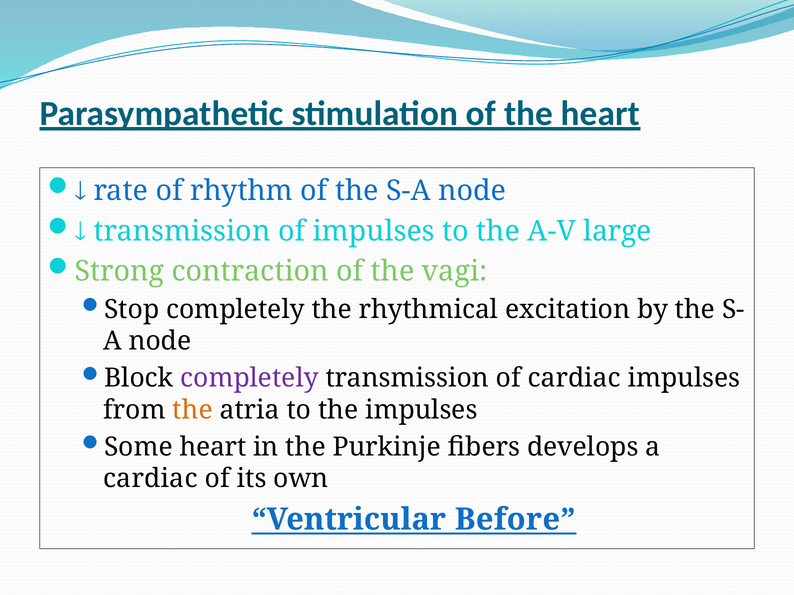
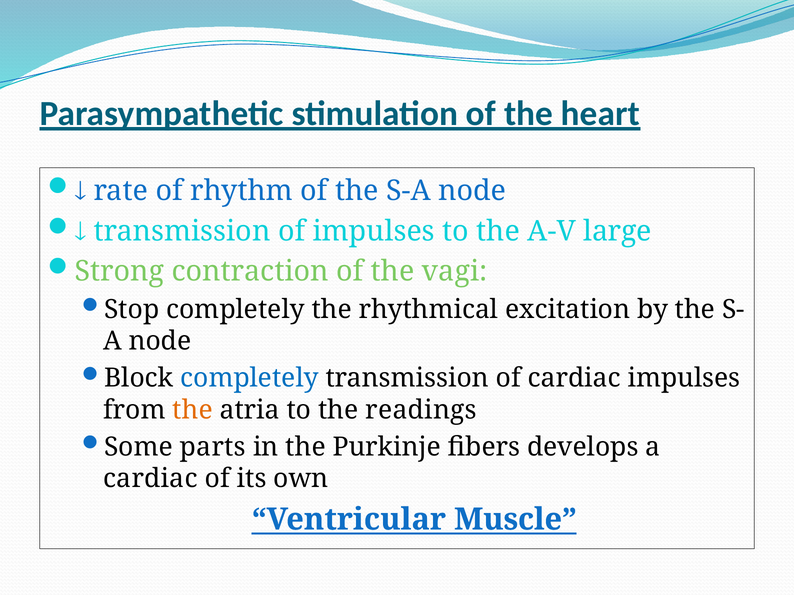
completely at (249, 378) colour: purple -> blue
the impulses: impulses -> readings
Some heart: heart -> parts
Before: Before -> Muscle
